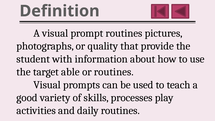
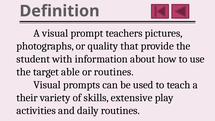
prompt routines: routines -> teachers
good: good -> their
processes: processes -> extensive
